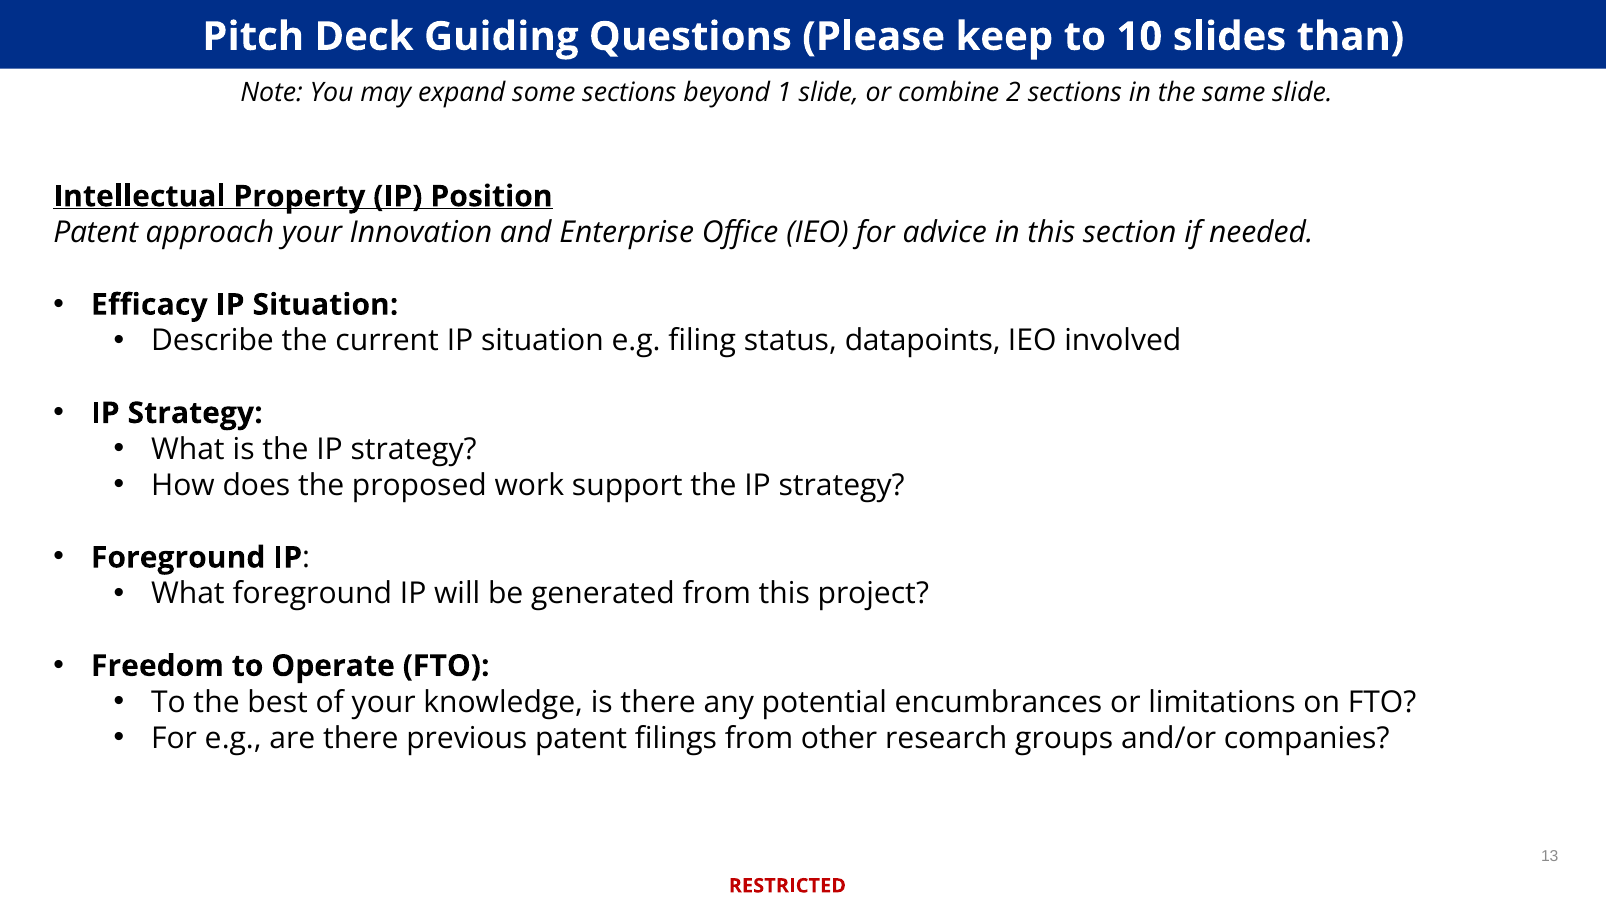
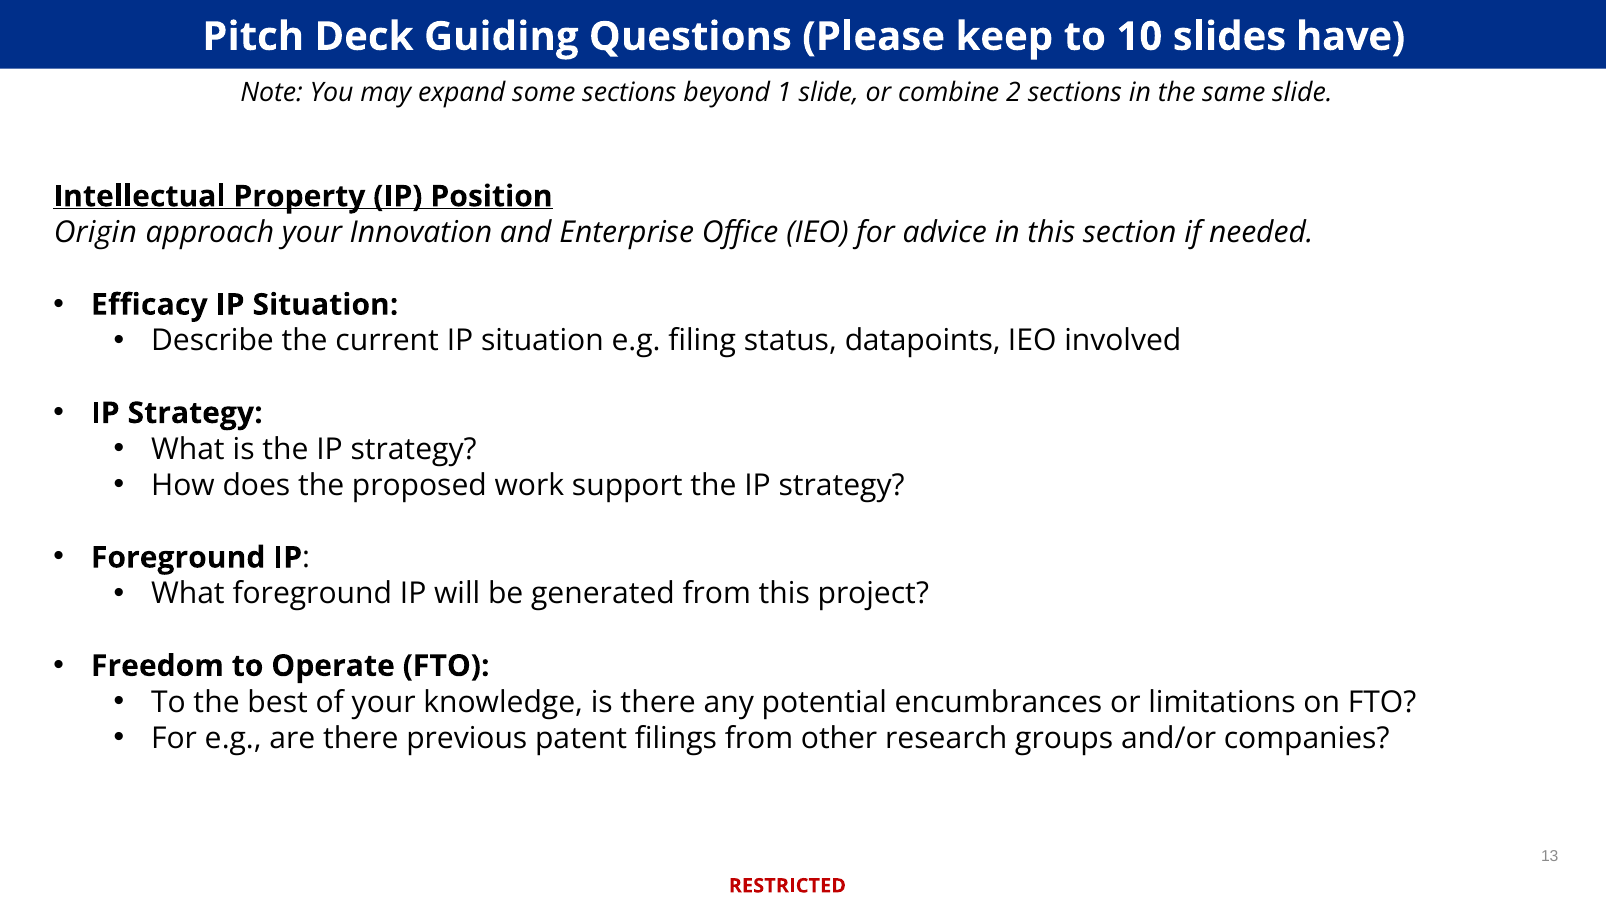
than: than -> have
Patent at (96, 233): Patent -> Origin
